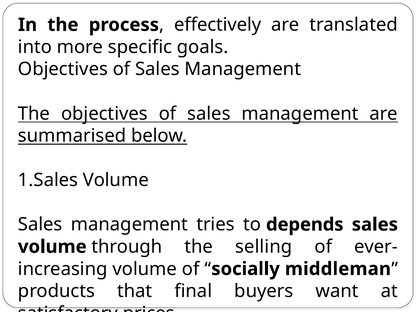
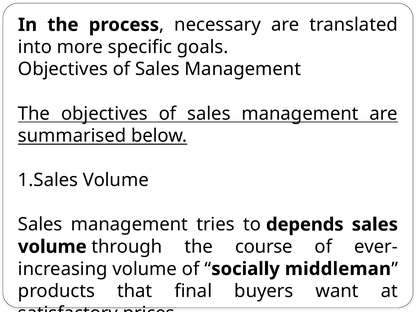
effectively: effectively -> necessary
selling: selling -> course
